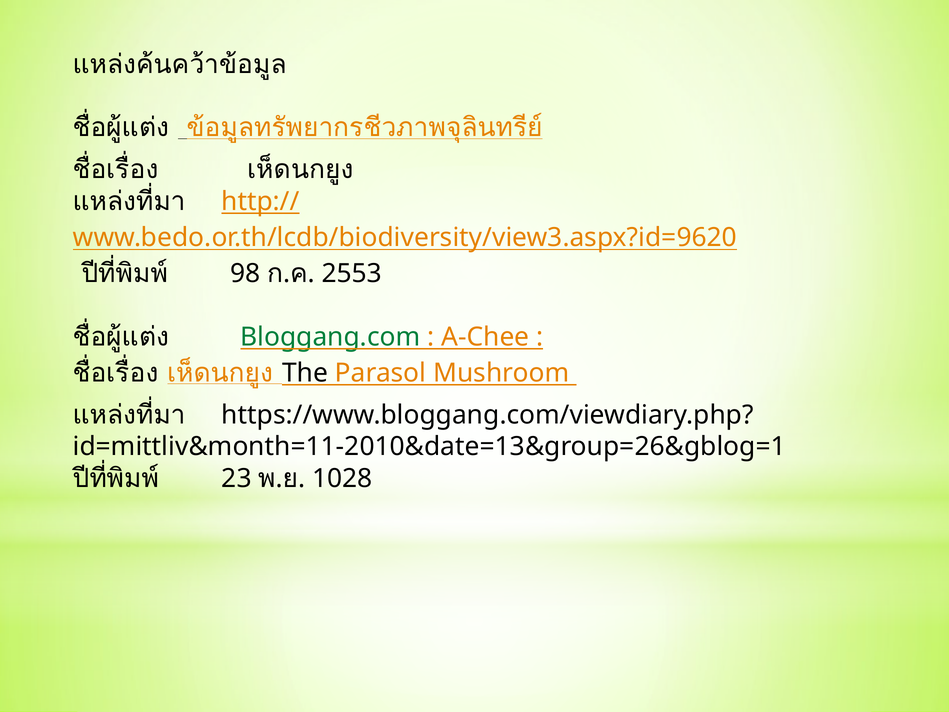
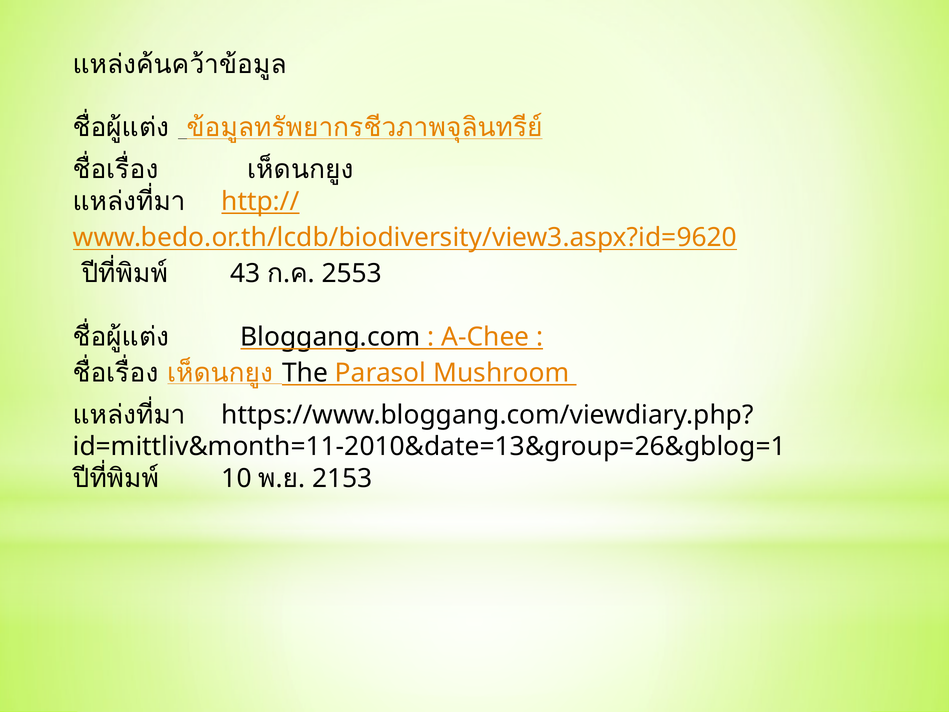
98: 98 -> 43
Bloggang.com colour: green -> black
23: 23 -> 10
1028: 1028 -> 2153
